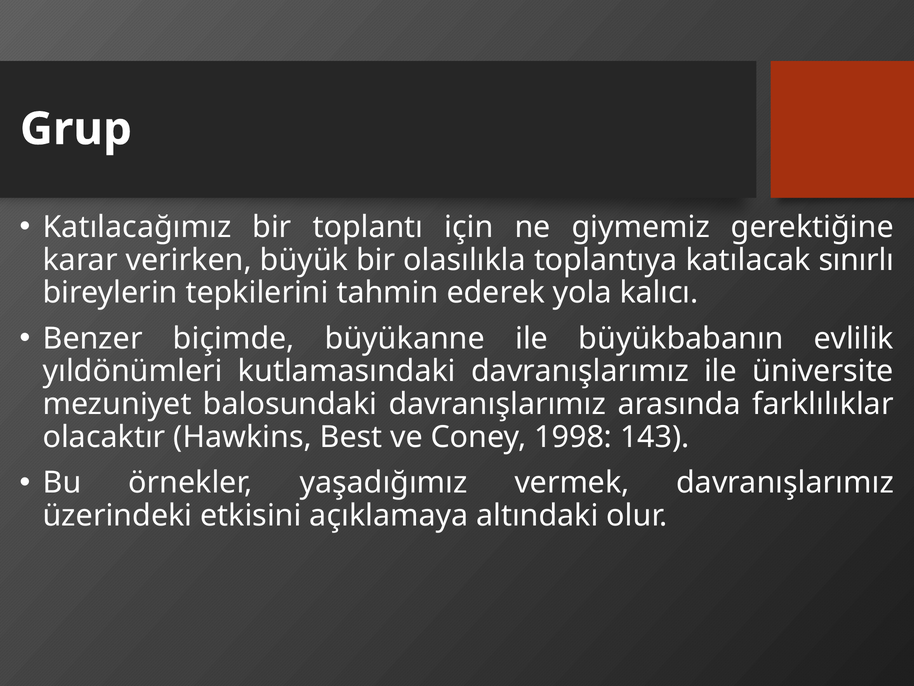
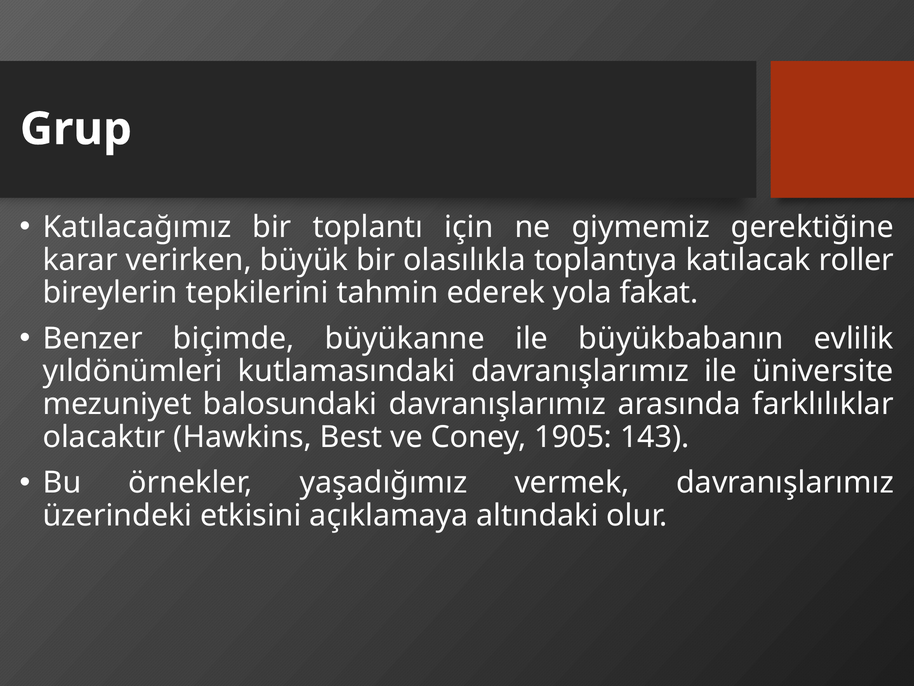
sınırlı: sınırlı -> roller
kalıcı: kalıcı -> fakat
1998: 1998 -> 1905
